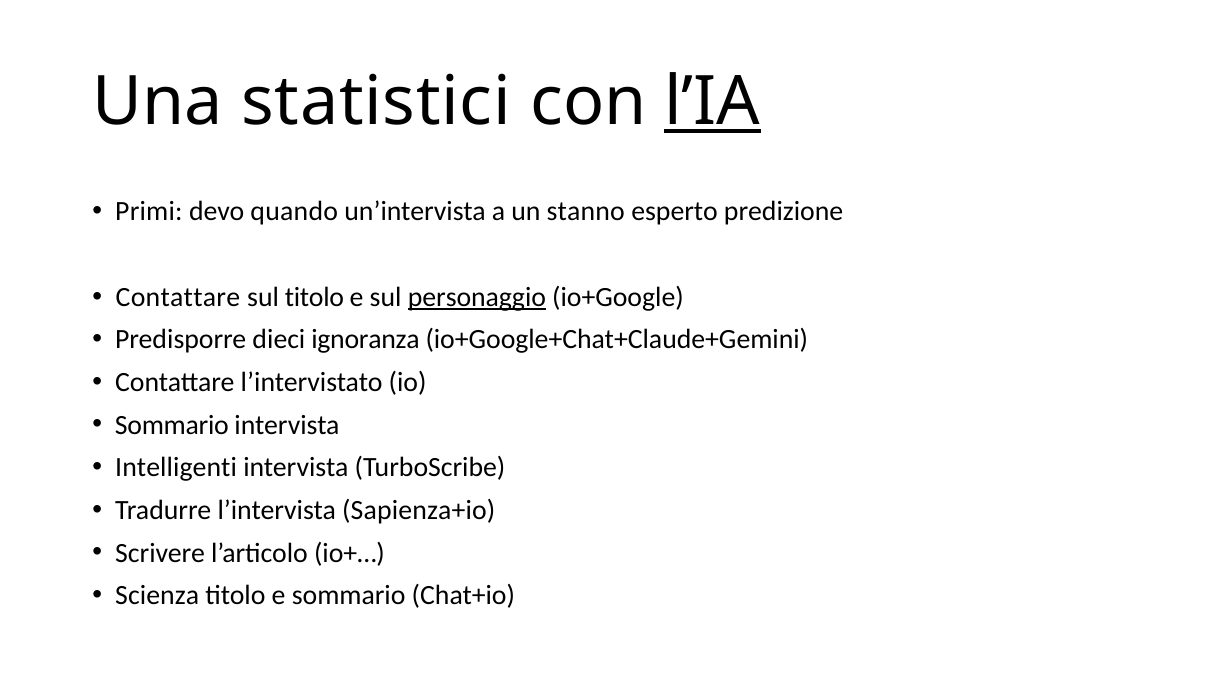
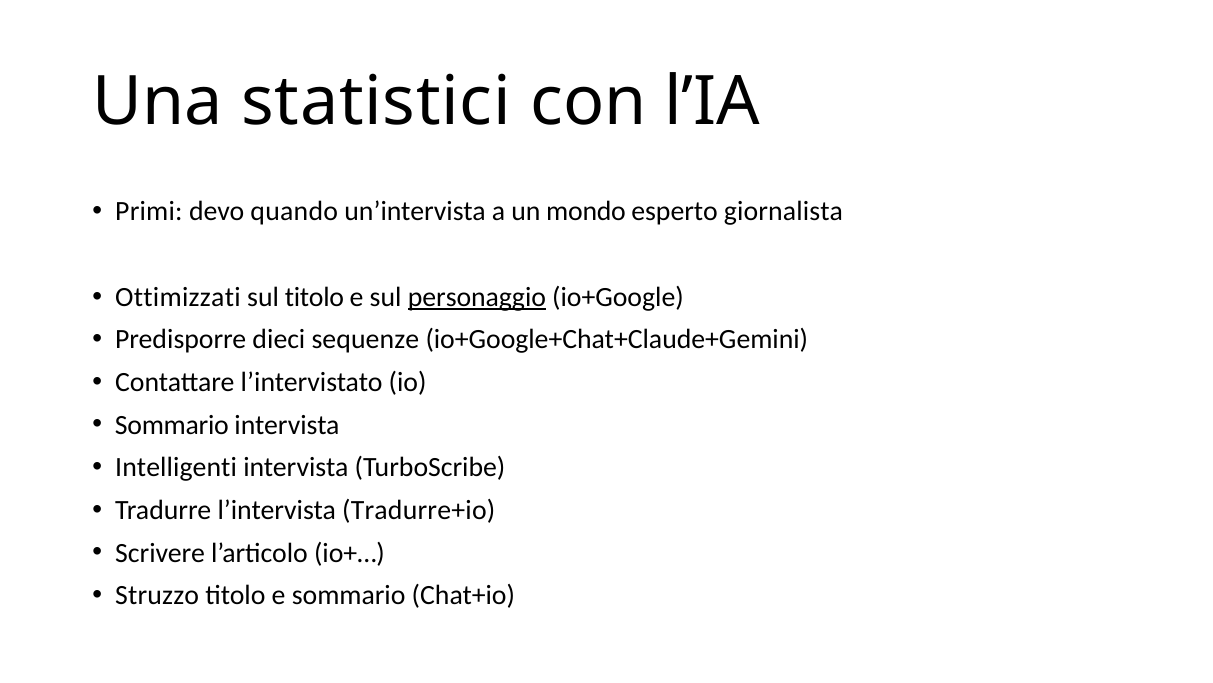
l’IA underline: present -> none
stanno: stanno -> mondo
predizione: predizione -> giornalista
Contattare at (178, 297): Contattare -> Ottimizzati
ignoranza: ignoranza -> sequenze
Sapienza+io: Sapienza+io -> Tradurre+io
Scienza: Scienza -> Struzzo
